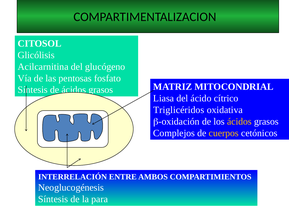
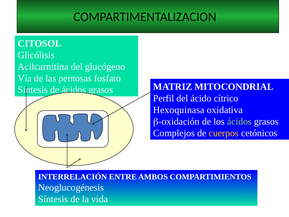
Liasa: Liasa -> Perfil
Triglicéridos: Triglicéridos -> Hexoquinasa
ácidos at (239, 121) colour: yellow -> light green
para: para -> vida
